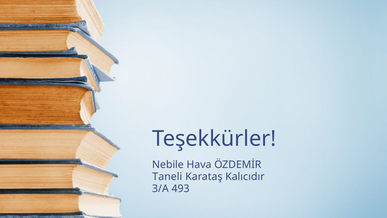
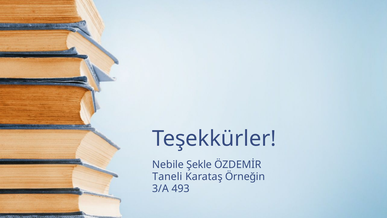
Hava: Hava -> Şekle
Kalıcıdır: Kalıcıdır -> Örneğin
